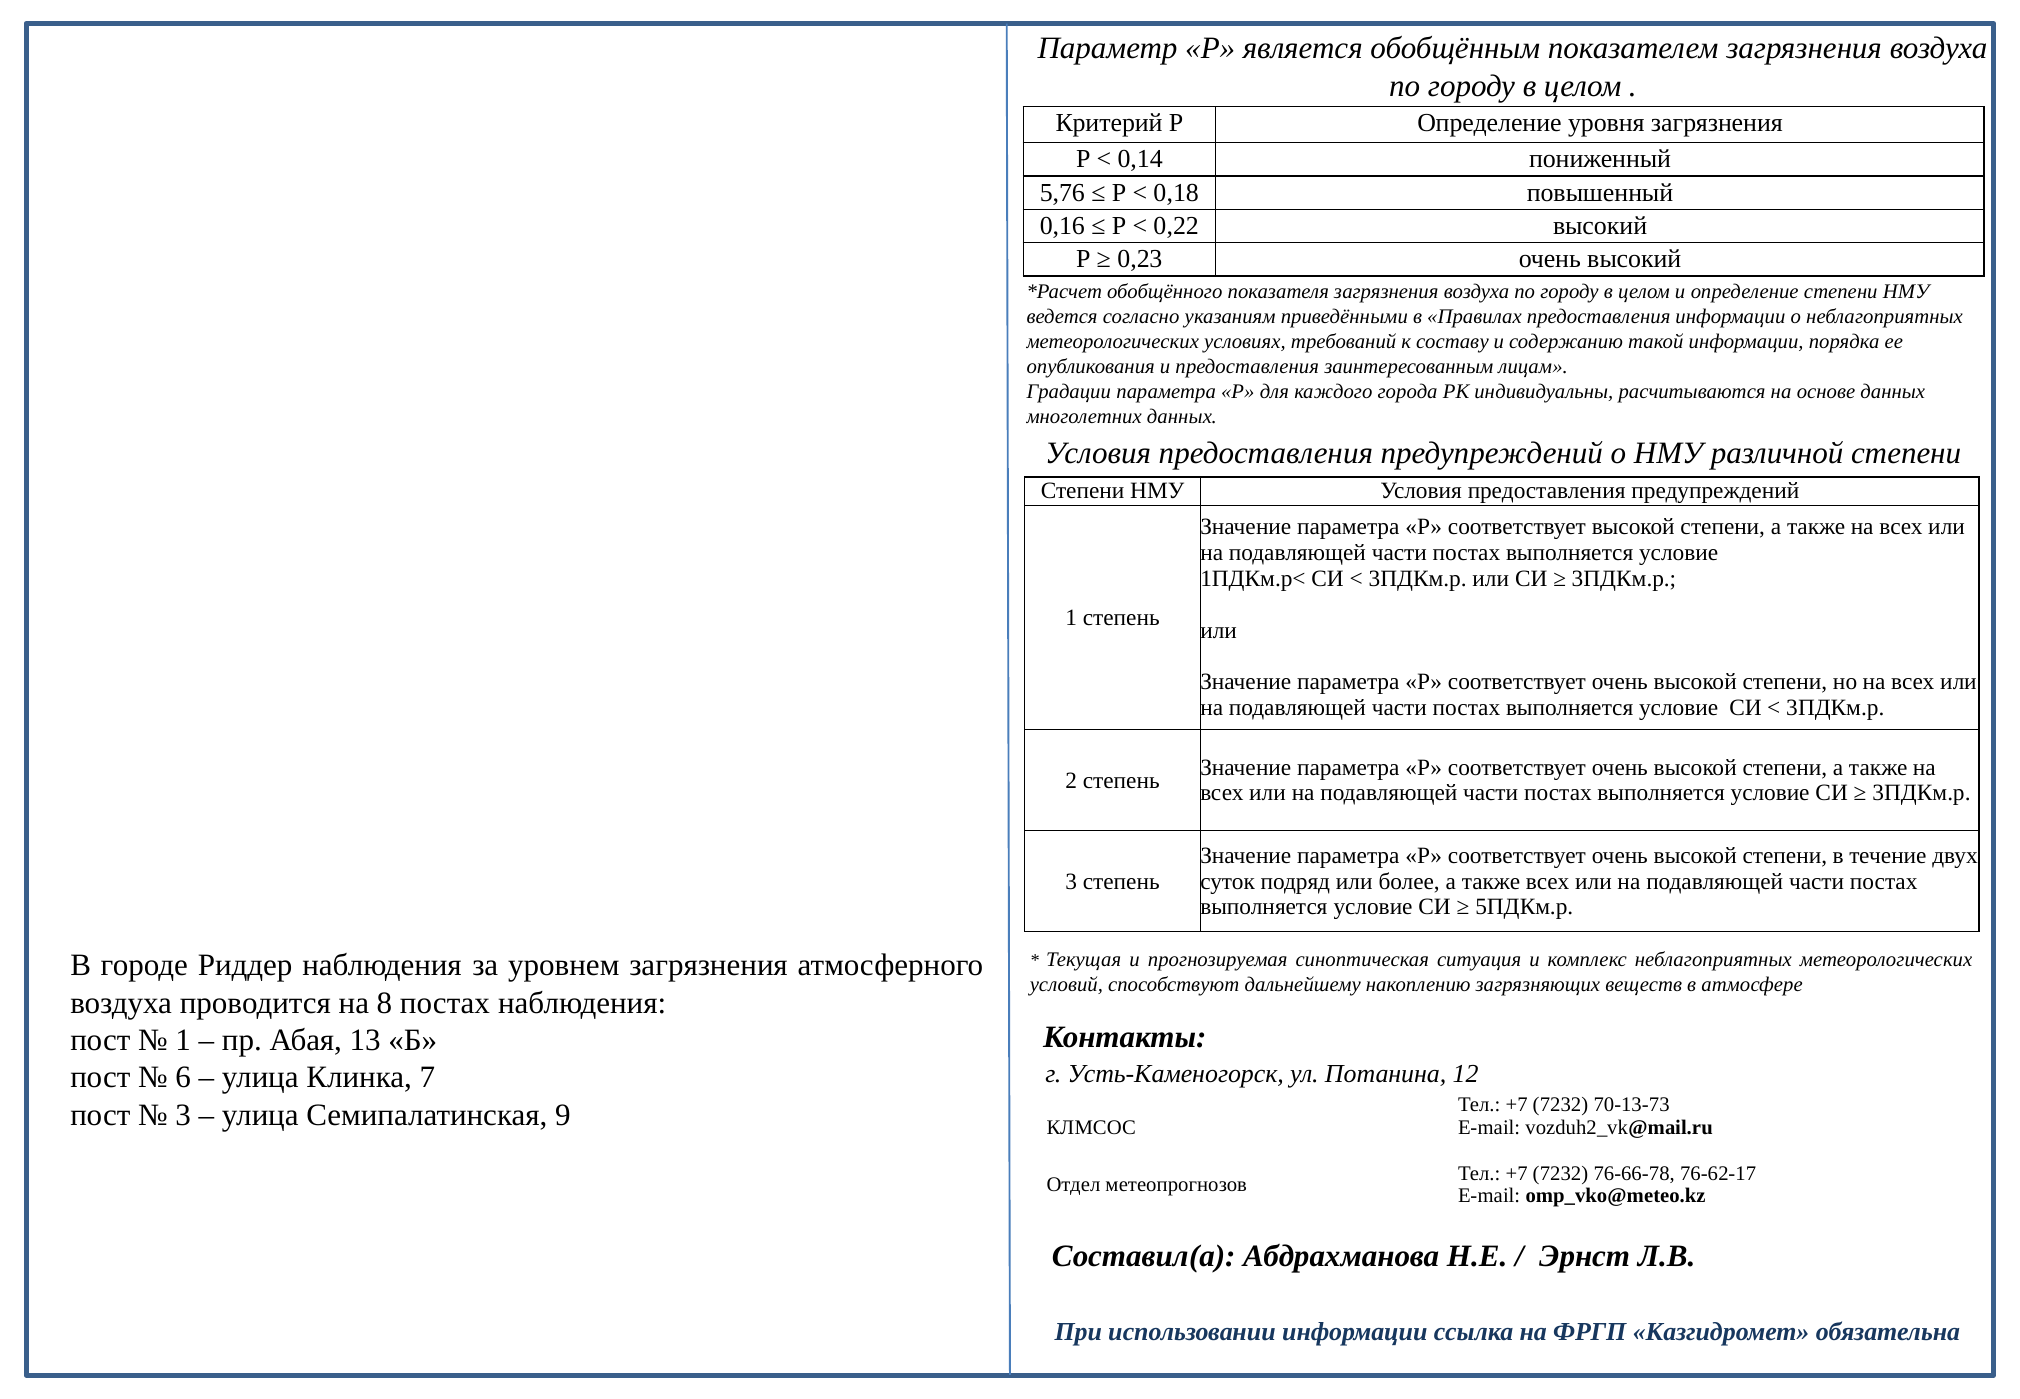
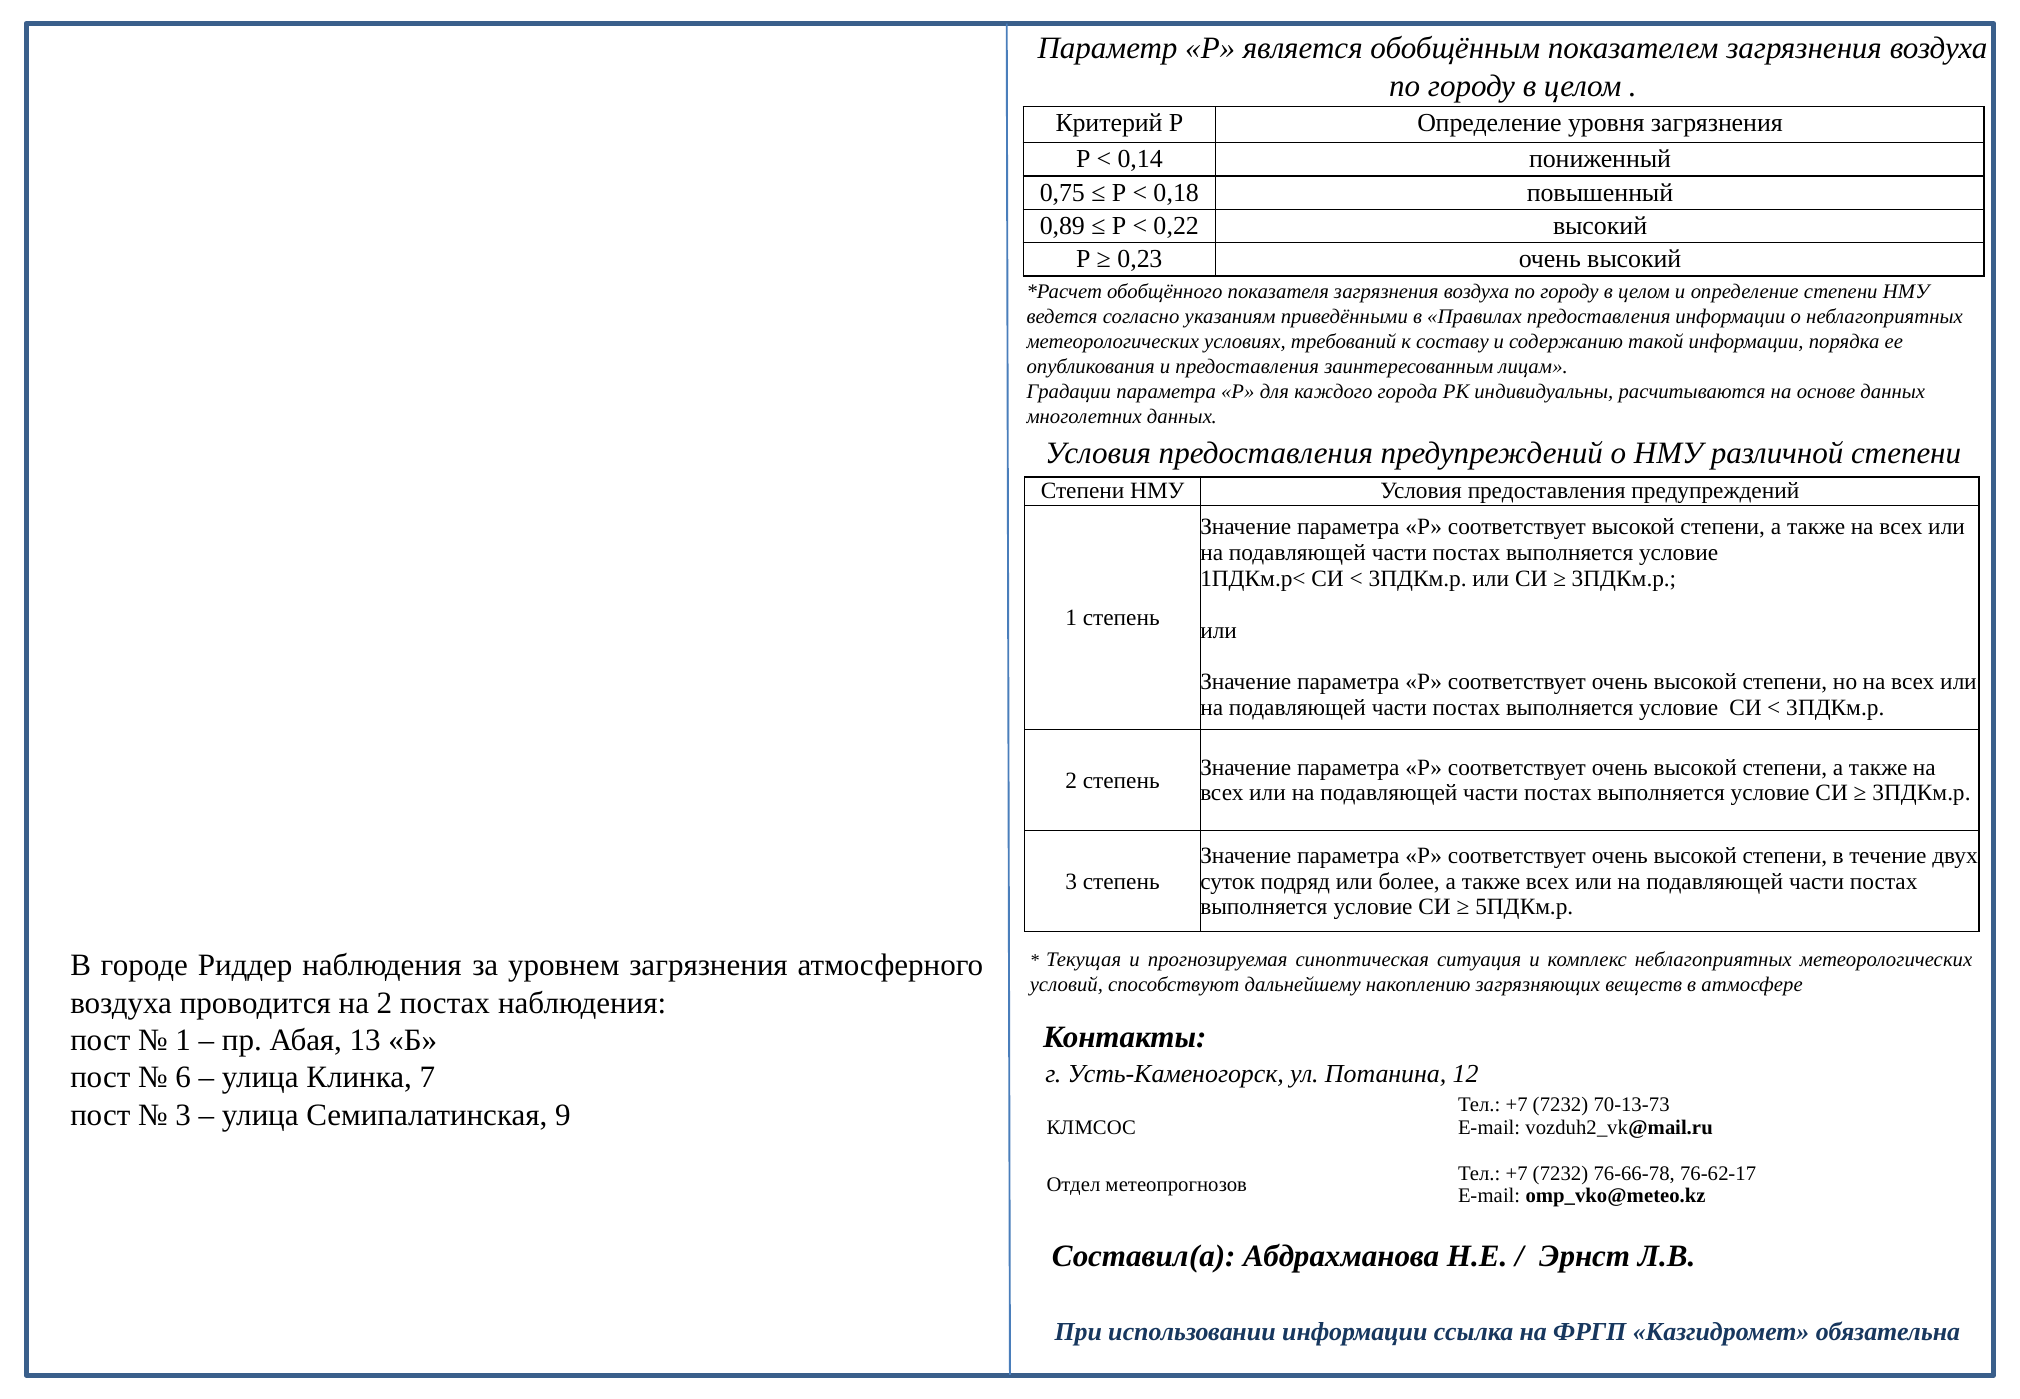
5,76: 5,76 -> 0,75
0,16: 0,16 -> 0,89
на 8: 8 -> 2
